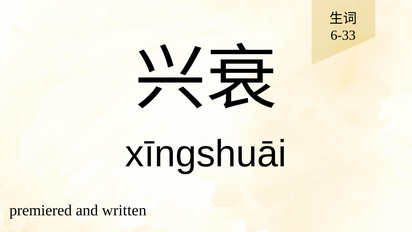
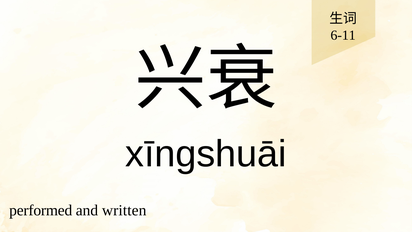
6-33: 6-33 -> 6-11
premiered: premiered -> performed
